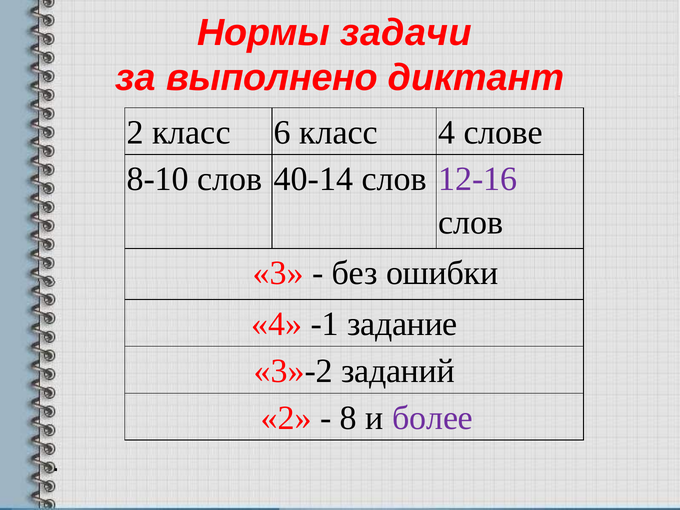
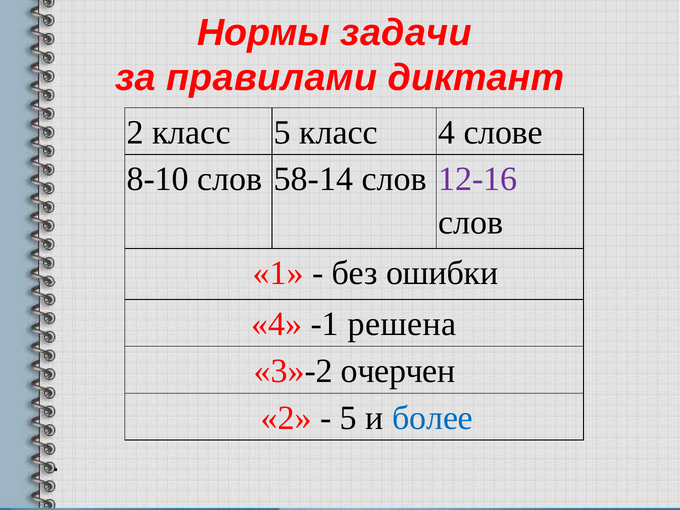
выполнено: выполнено -> правилами
класс 6: 6 -> 5
40-14: 40-14 -> 58-14
3: 3 -> 1
задание: задание -> решена
заданий: заданий -> очерчен
8 at (348, 418): 8 -> 5
более colour: purple -> blue
